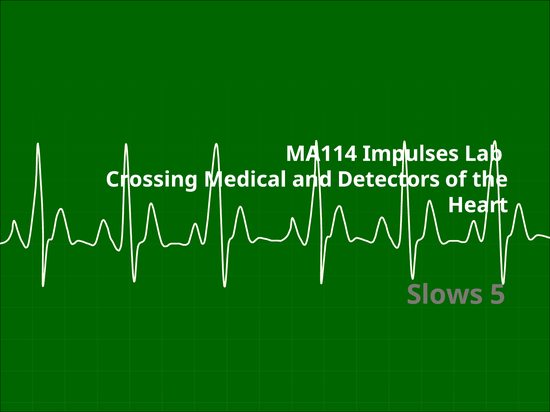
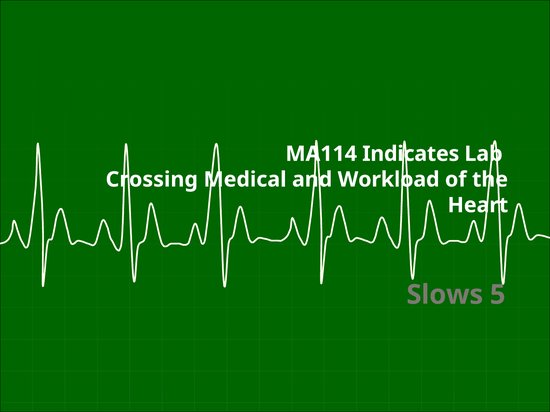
Impulses: Impulses -> Indicates
Detectors: Detectors -> Workload
